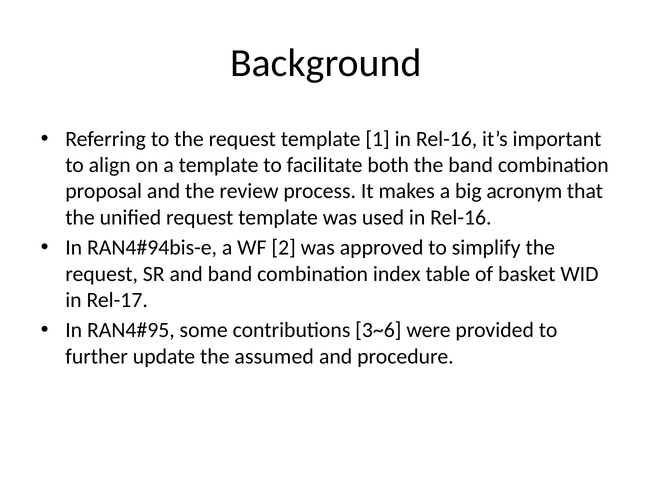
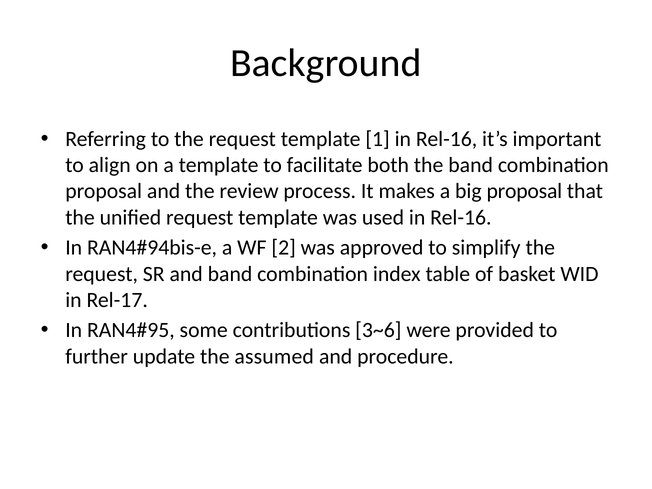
big acronym: acronym -> proposal
